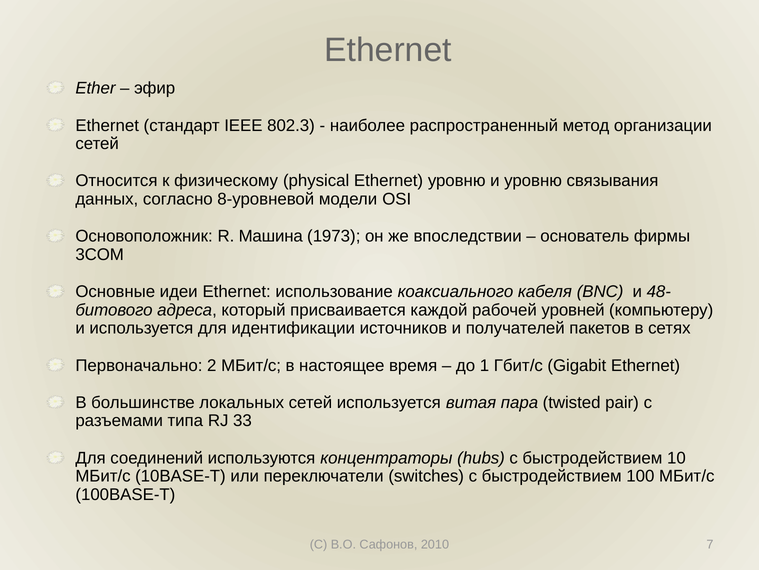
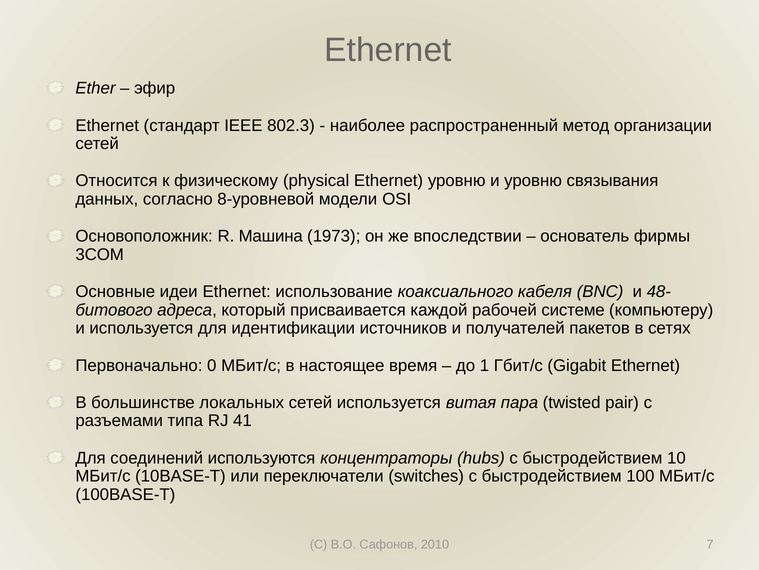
уровней: уровней -> системе
2: 2 -> 0
33: 33 -> 41
